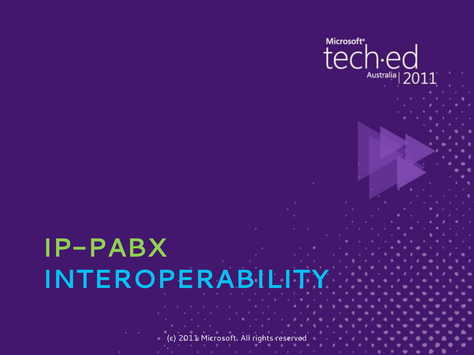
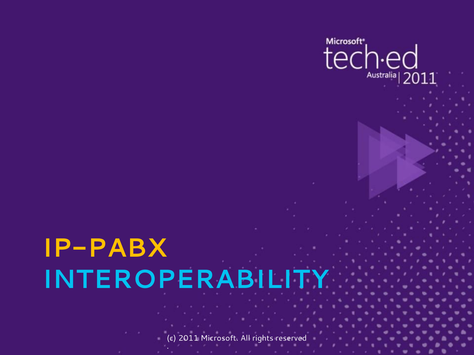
IP-PABX colour: light green -> yellow
